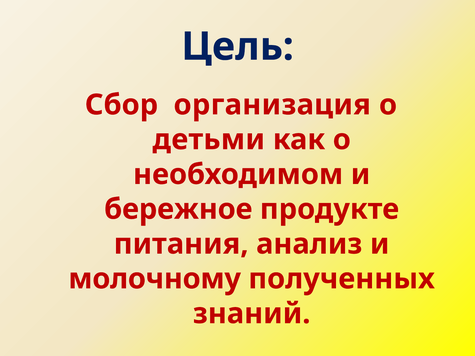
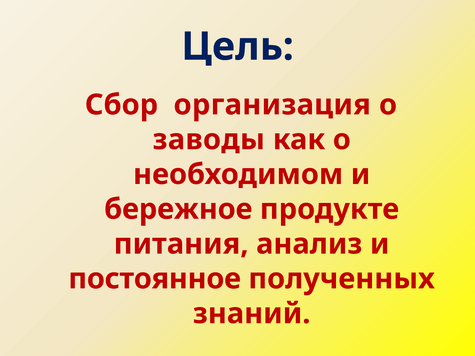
детьми: детьми -> заводы
молочному: молочному -> постоянное
